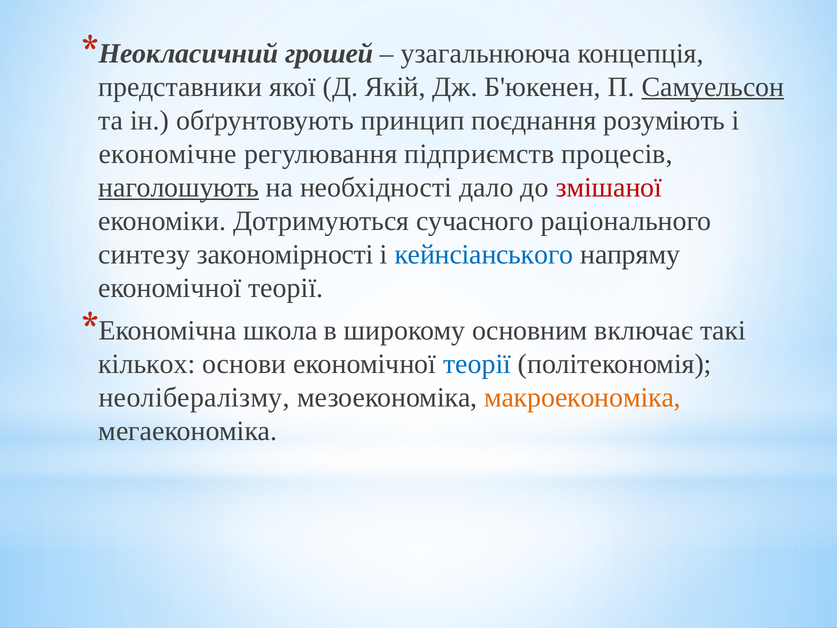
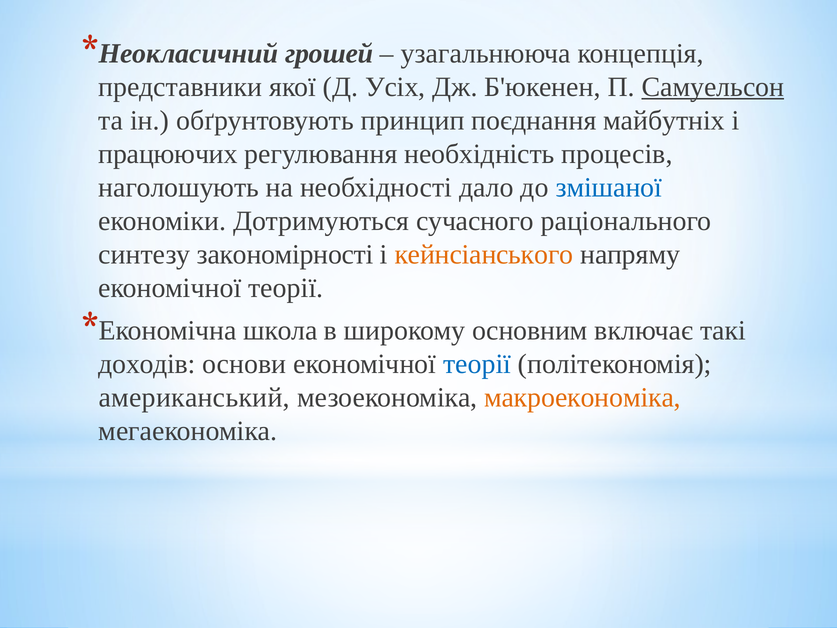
Якій: Якій -> Усіх
розуміють: розуміють -> майбутніх
економічне: економічне -> працюючих
підприємств: підприємств -> необхідність
наголошують underline: present -> none
змішаної colour: red -> blue
кейнсіанського colour: blue -> orange
кількох: кількох -> доходів
неолібералізму: неолібералізму -> американський
